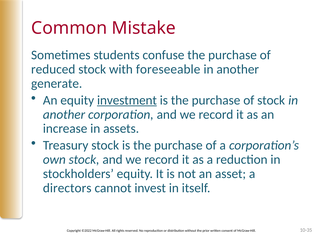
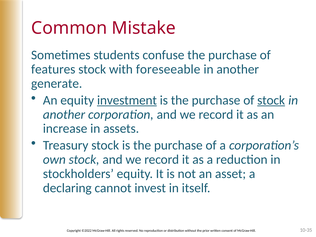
reduced: reduced -> features
stock at (271, 100) underline: none -> present
directors: directors -> declaring
